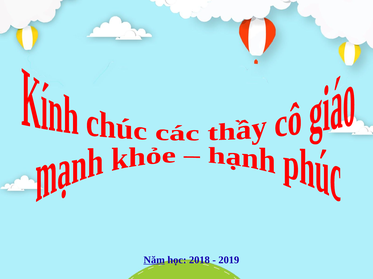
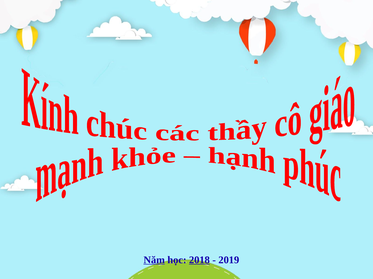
2018 underline: none -> present
